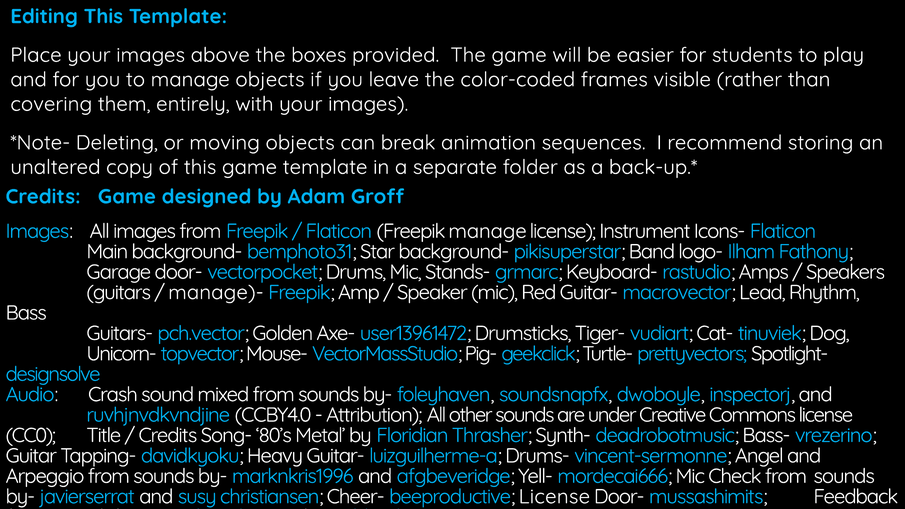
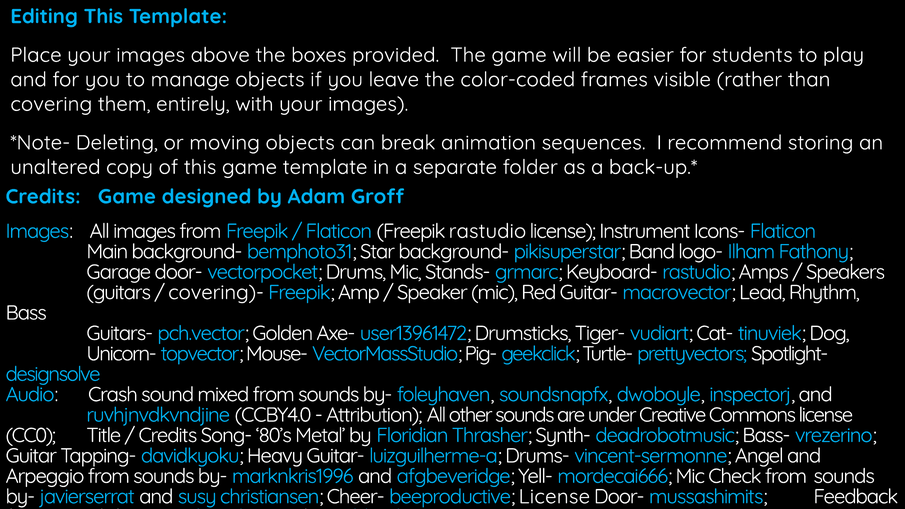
Freepik manage: manage -> rastudio
manage)-: manage)- -> covering)-
